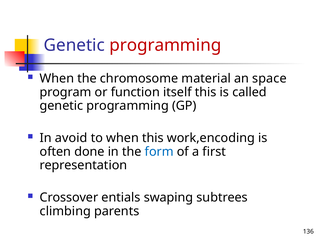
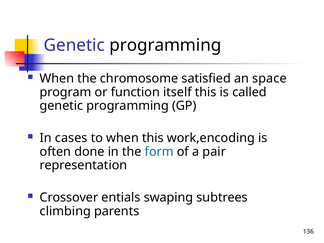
programming at (165, 45) colour: red -> black
material: material -> satisfied
avoid: avoid -> cases
first: first -> pair
